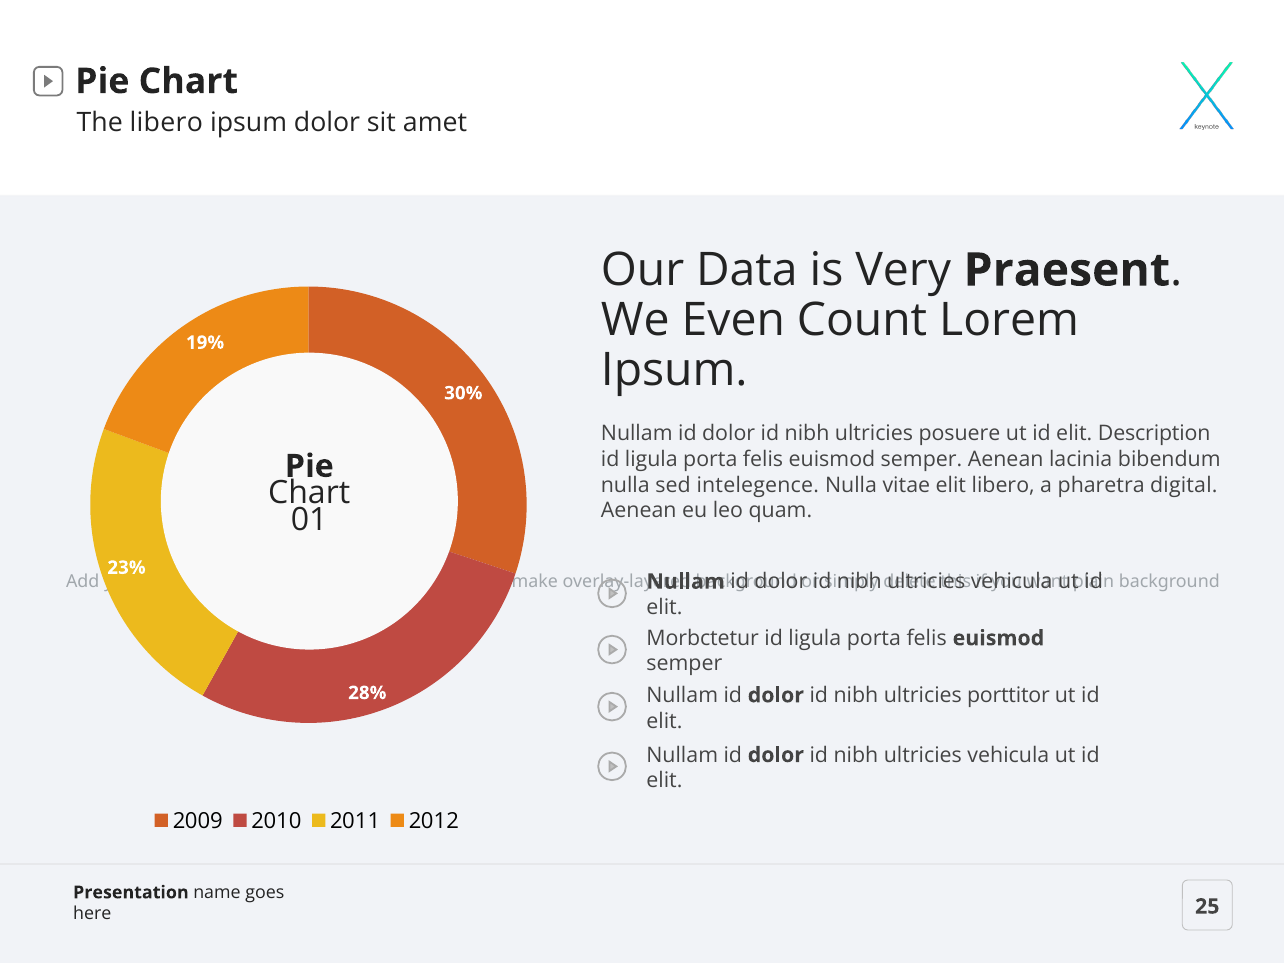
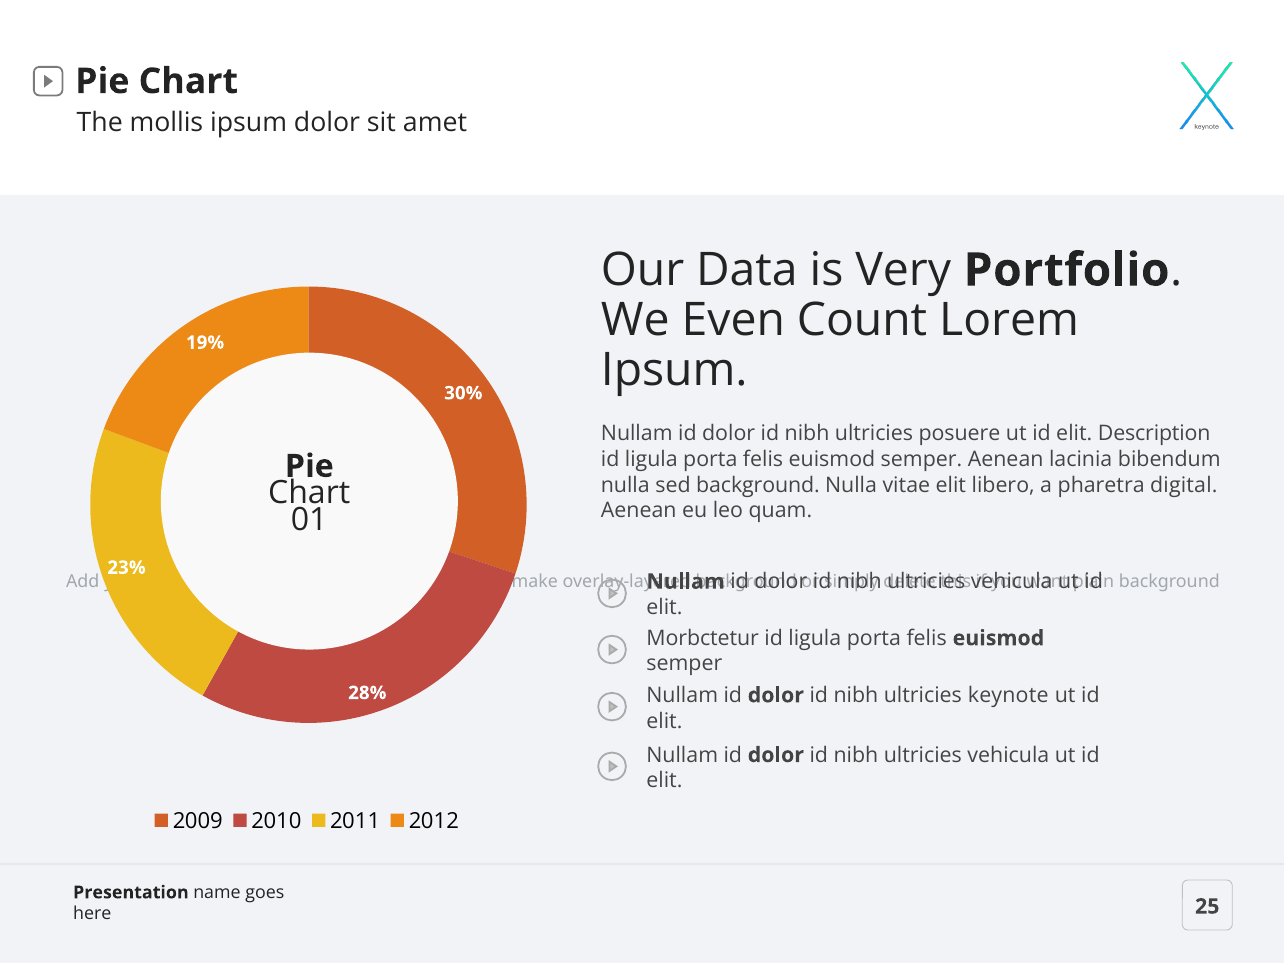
The libero: libero -> mollis
Praesent: Praesent -> Portfolio
sed intelegence: intelegence -> background
porttitor: porttitor -> keynote
